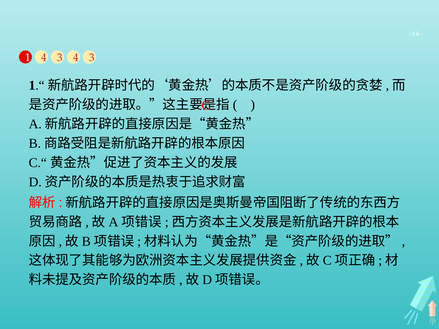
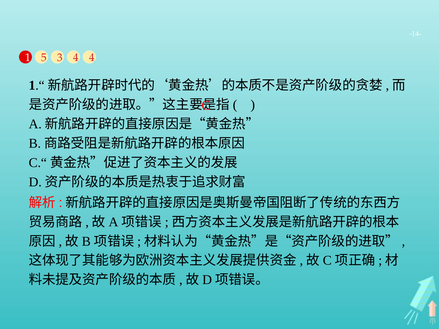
1 4: 4 -> 5
3 4 3: 3 -> 4
